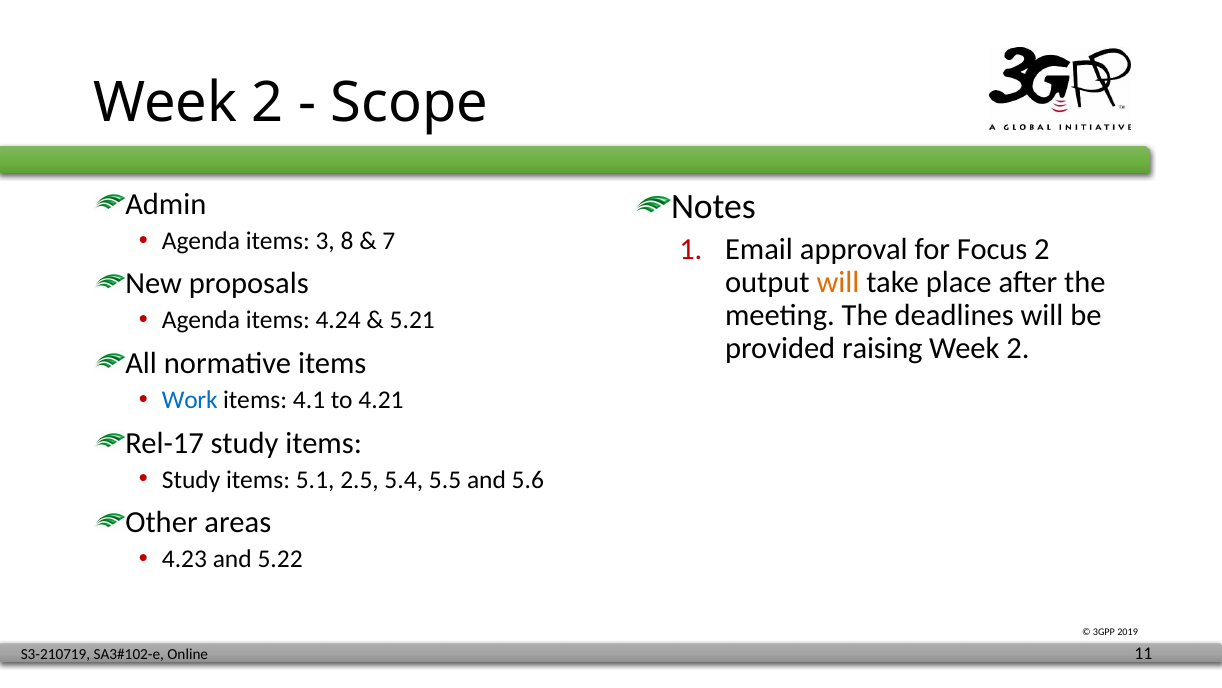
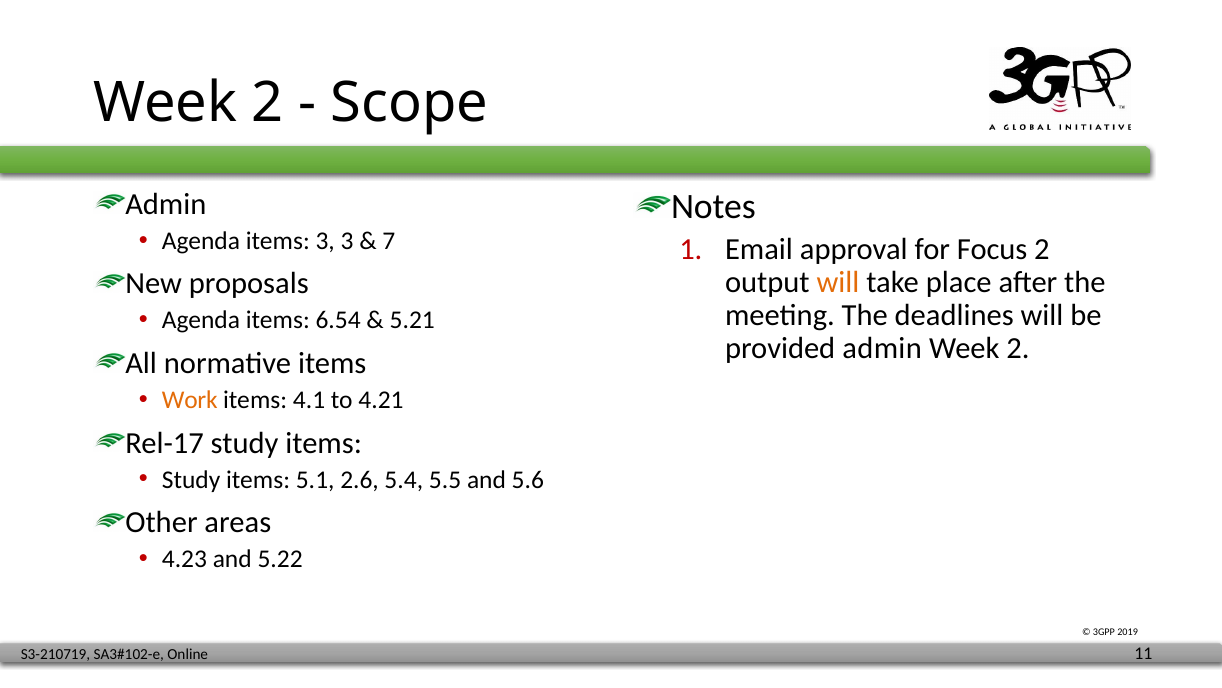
3 8: 8 -> 3
4.24: 4.24 -> 6.54
provided raising: raising -> admin
Work colour: blue -> orange
2.5: 2.5 -> 2.6
